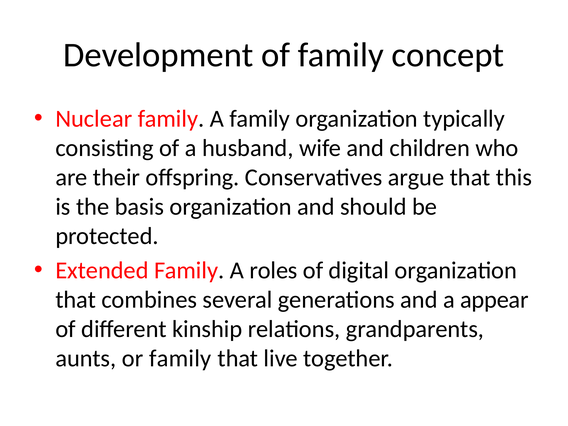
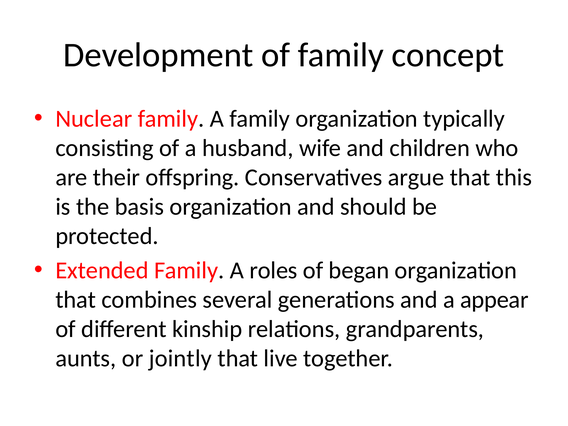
digital: digital -> began
or family: family -> jointly
